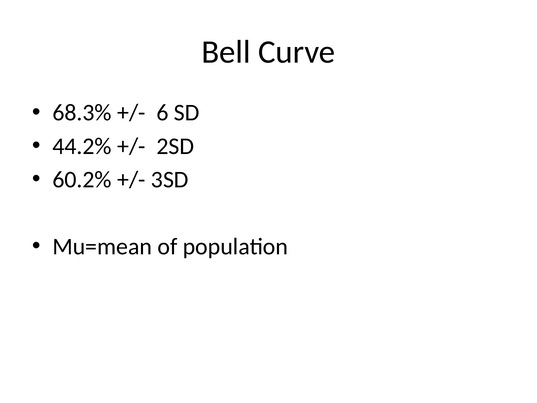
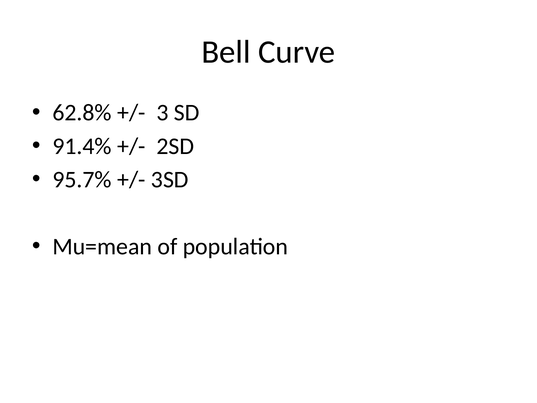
68.3%: 68.3% -> 62.8%
6: 6 -> 3
44.2%: 44.2% -> 91.4%
60.2%: 60.2% -> 95.7%
